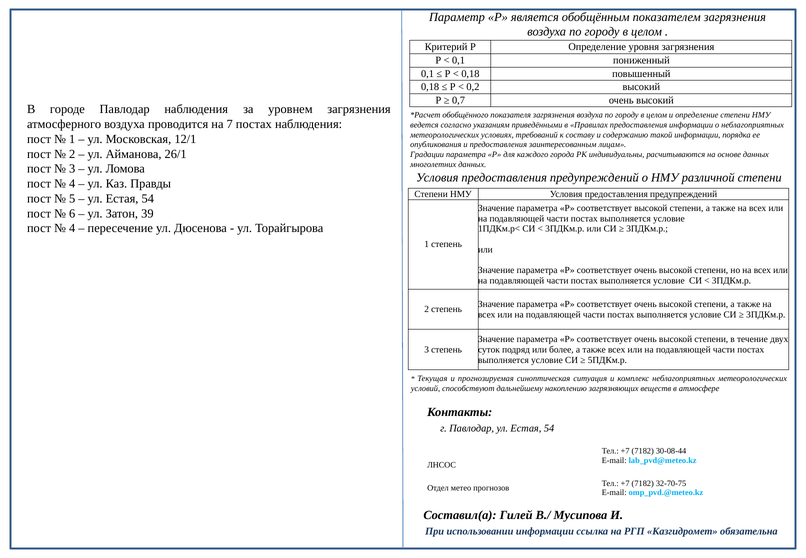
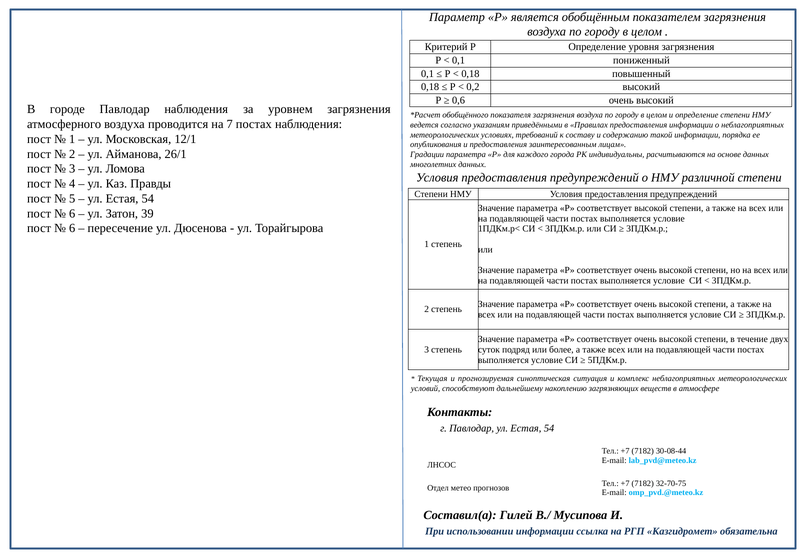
0,7: 0,7 -> 0,6
4 at (72, 228): 4 -> 6
